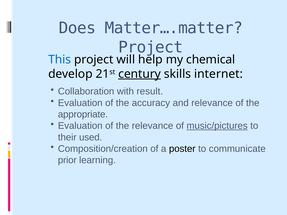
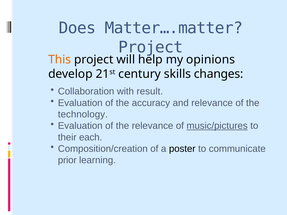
This colour: blue -> orange
chemical: chemical -> opinions
century underline: present -> none
internet: internet -> changes
appropriate: appropriate -> technology
used: used -> each
